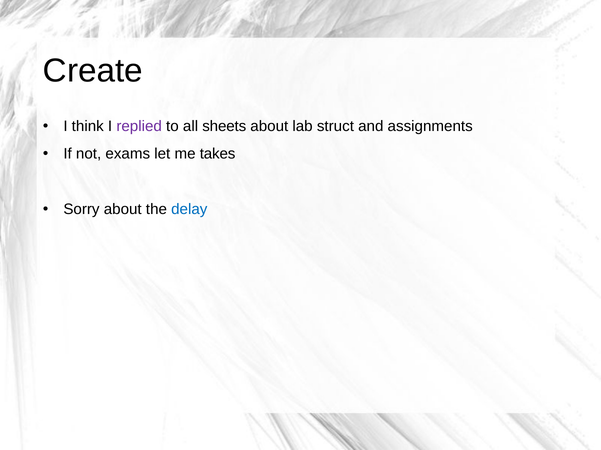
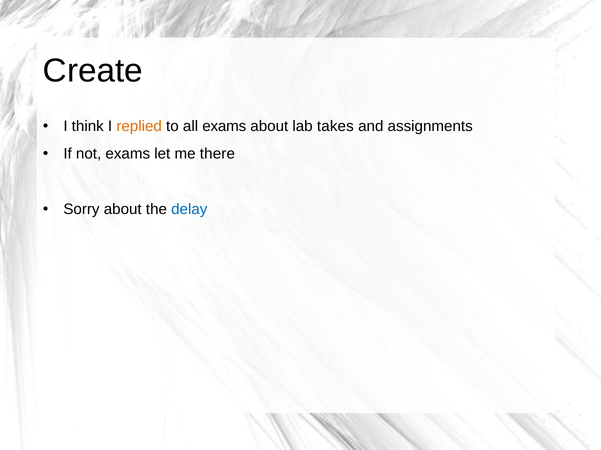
replied colour: purple -> orange
all sheets: sheets -> exams
struct: struct -> takes
takes: takes -> there
